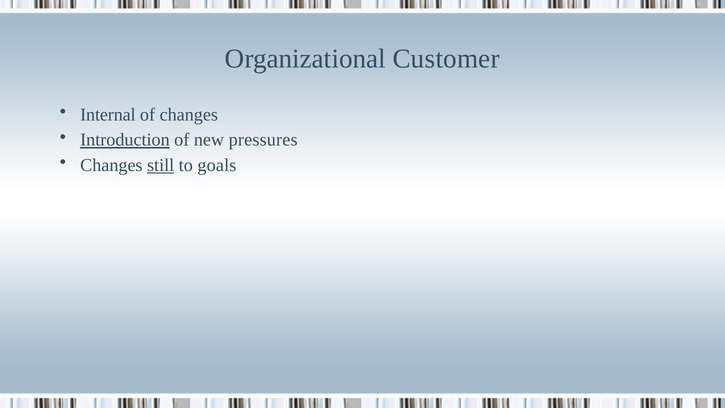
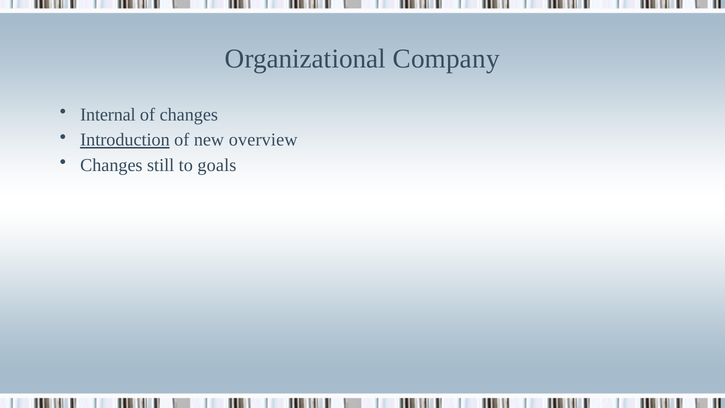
Customer: Customer -> Company
pressures: pressures -> overview
still underline: present -> none
